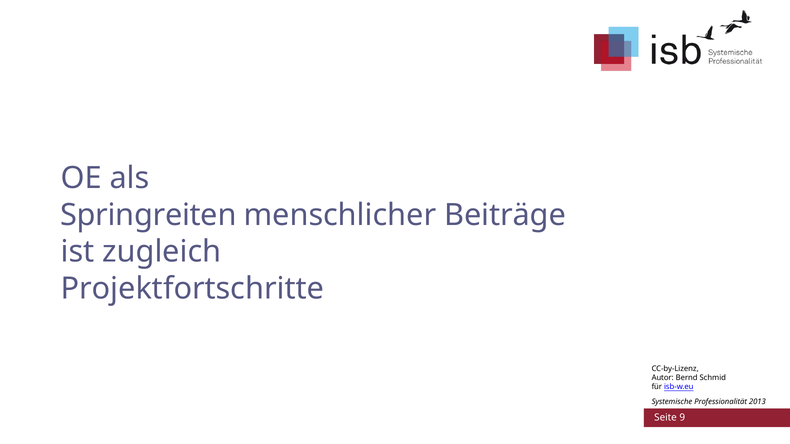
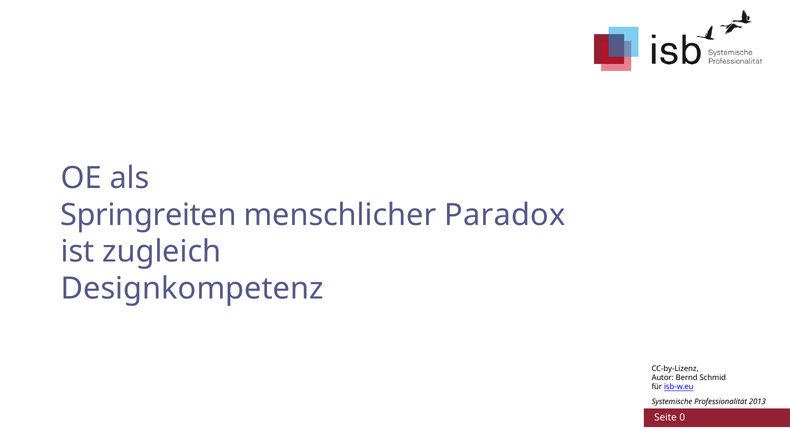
Beiträge: Beiträge -> Paradox
Projektfortschritte: Projektfortschritte -> Designkompetenz
9: 9 -> 0
